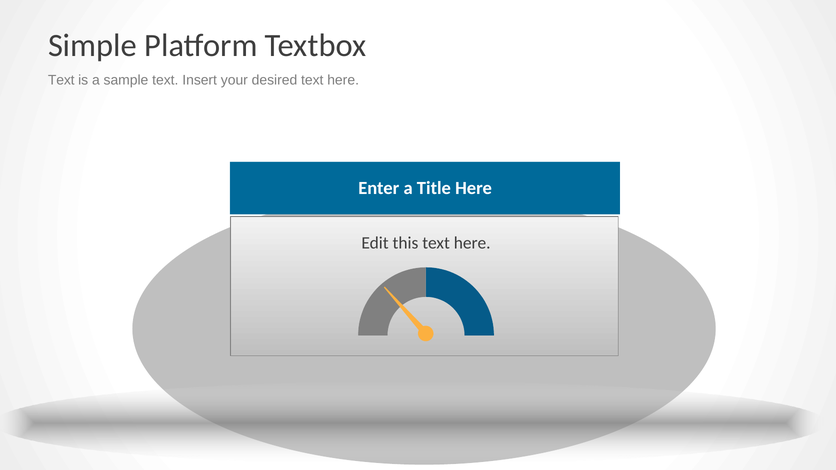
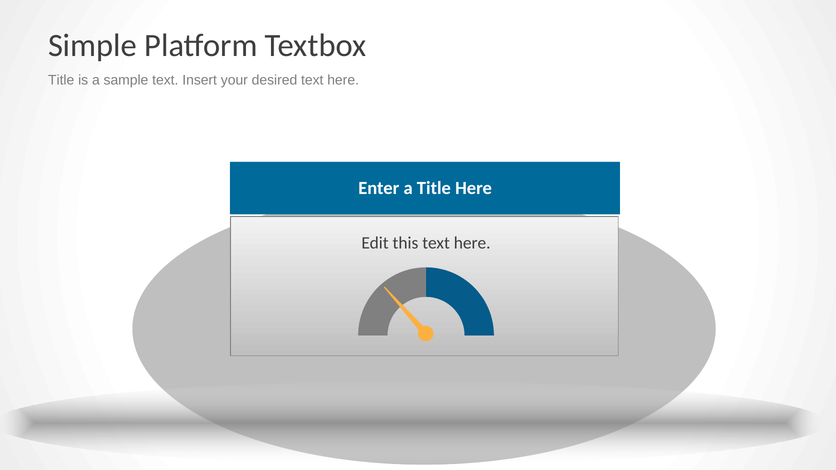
Text at (61, 80): Text -> Title
